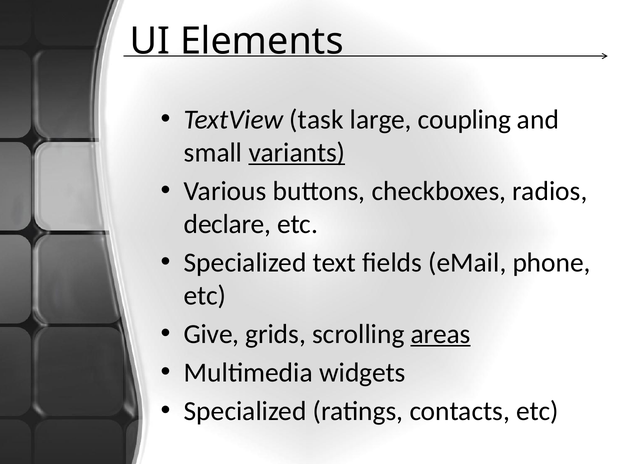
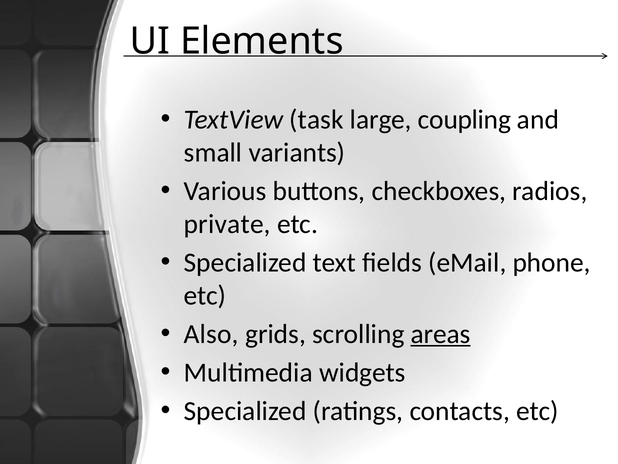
variants underline: present -> none
declare: declare -> private
Give: Give -> Also
